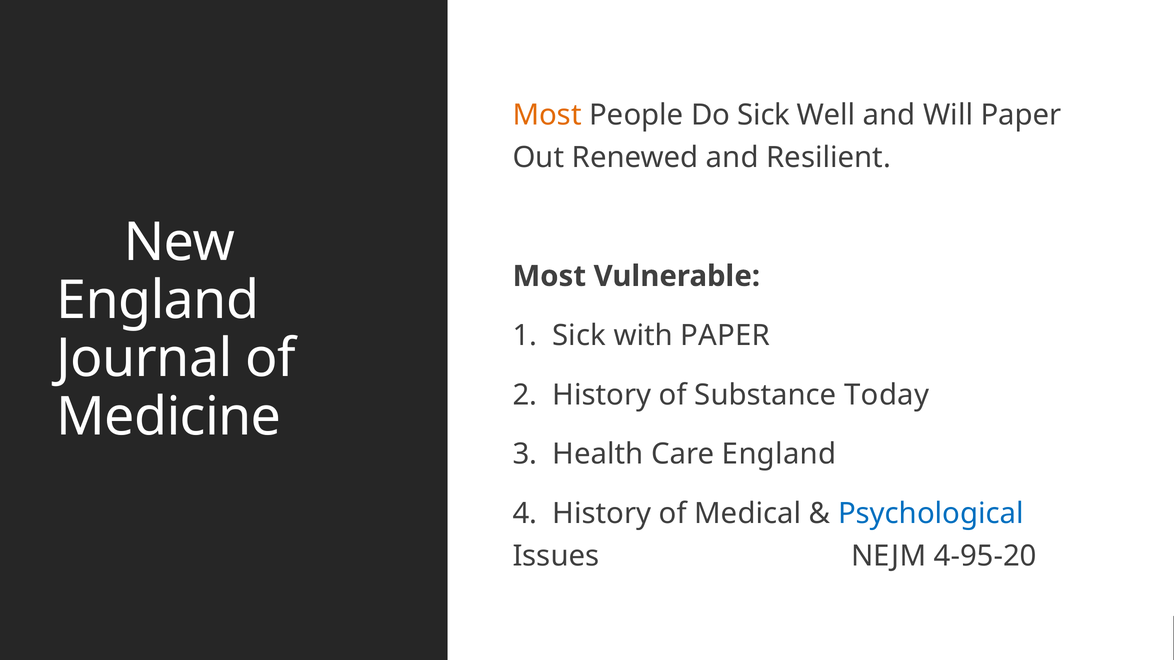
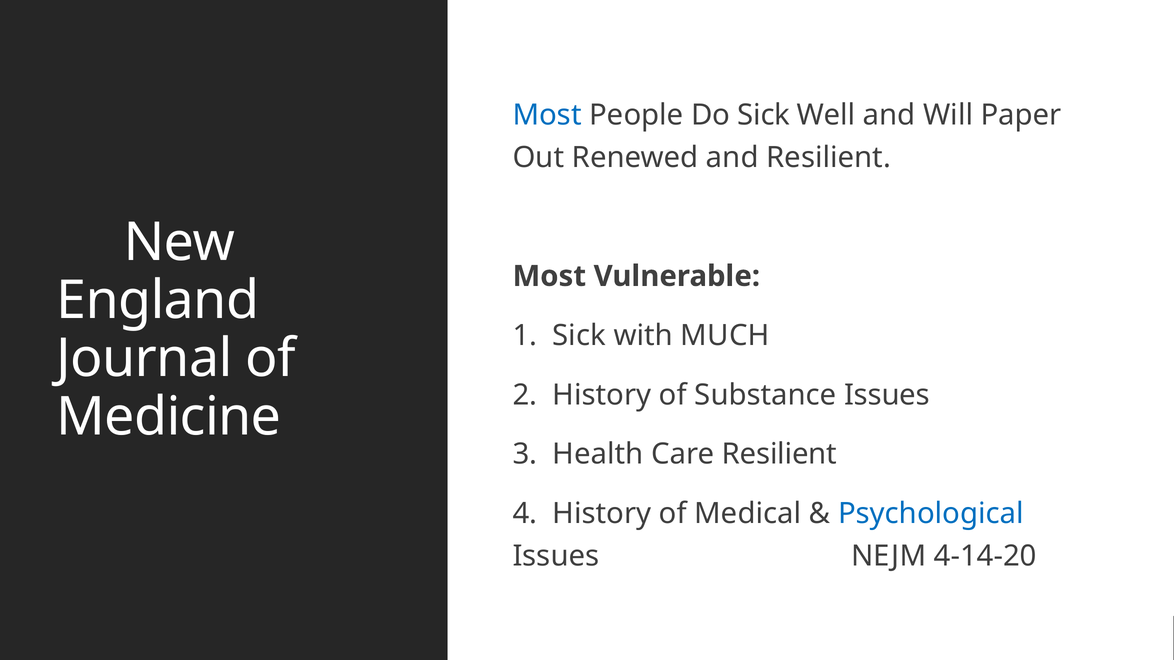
Most at (547, 115) colour: orange -> blue
with PAPER: PAPER -> MUCH
Substance Today: Today -> Issues
Care England: England -> Resilient
4-95-20: 4-95-20 -> 4-14-20
